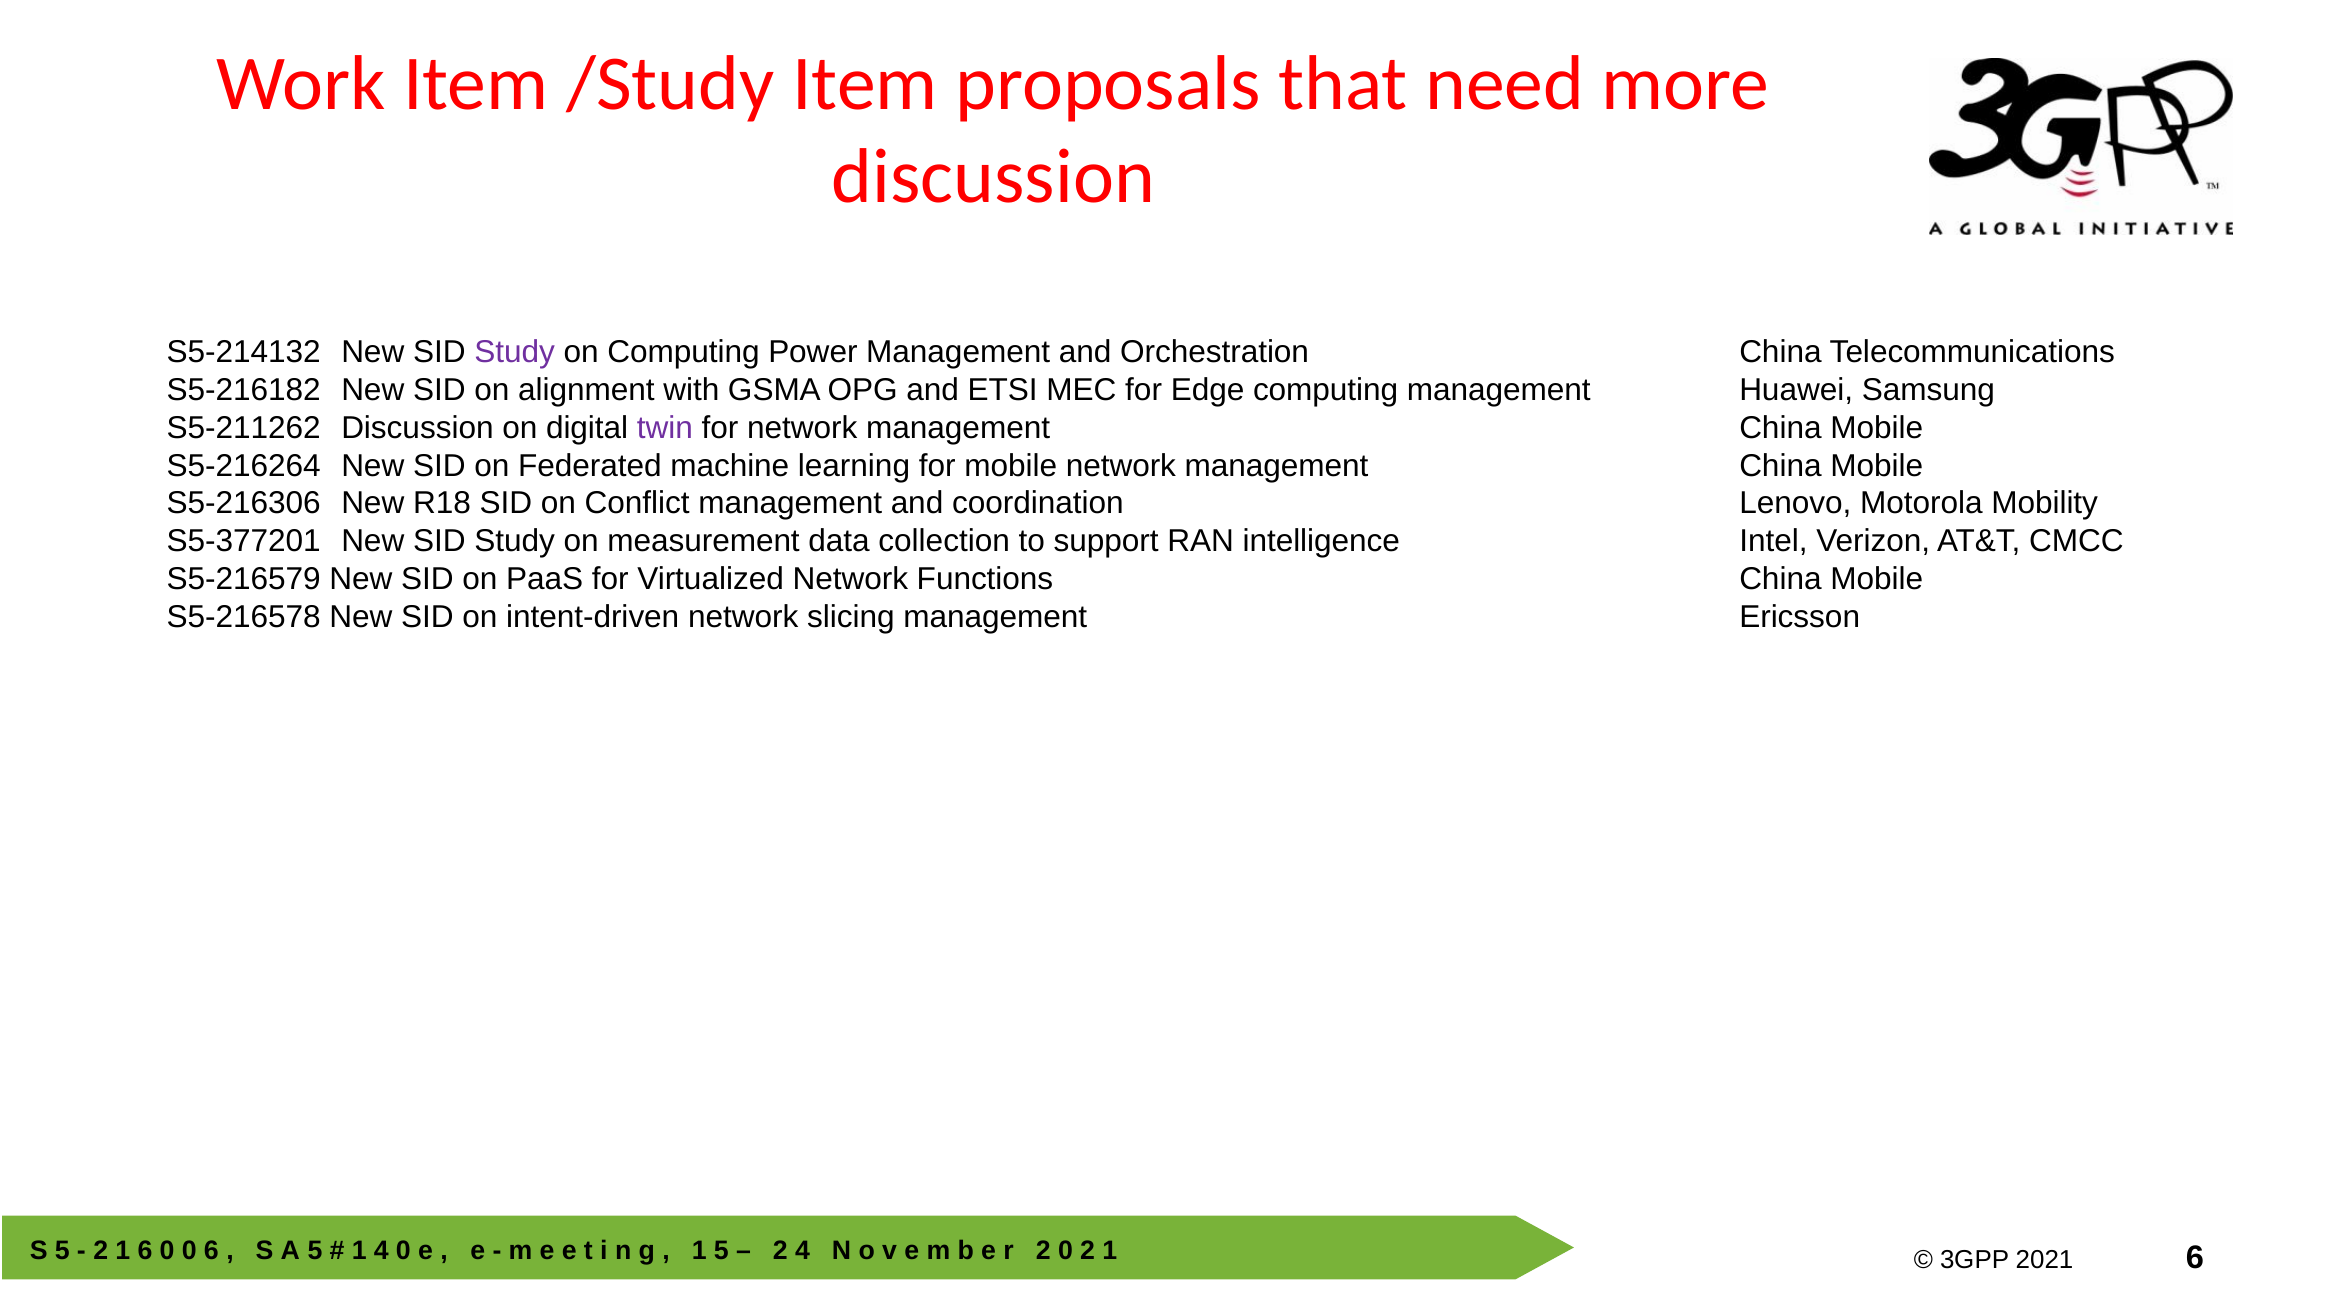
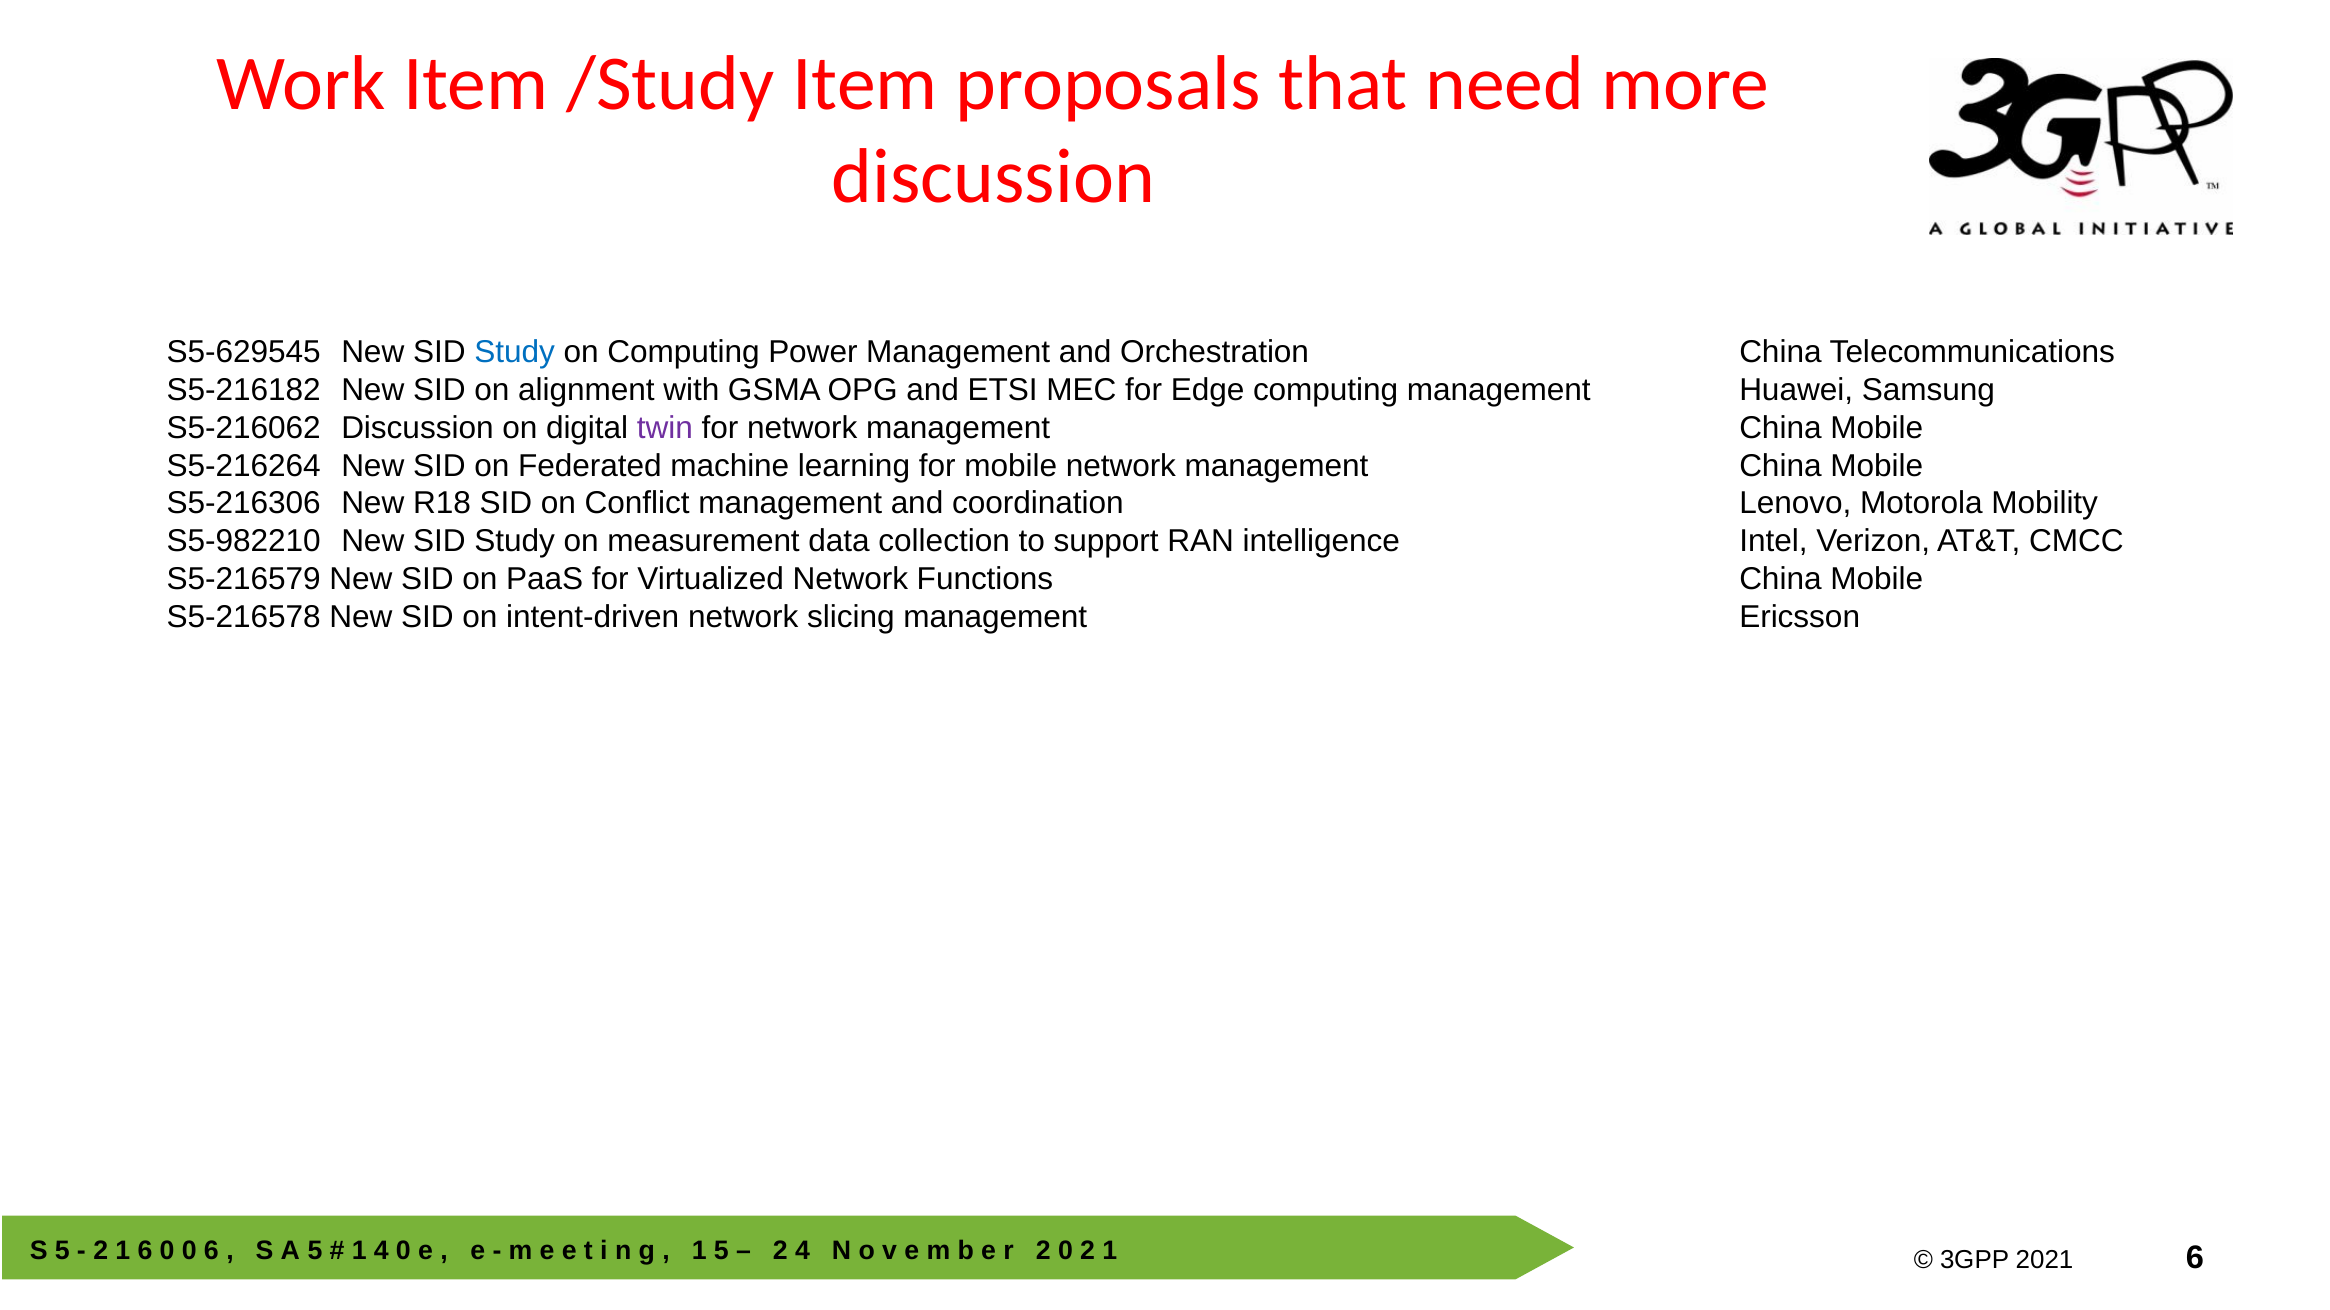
S5‑214132: S5‑214132 -> S5‑629545
Study at (515, 352) colour: purple -> blue
S5‑211262: S5‑211262 -> S5‑216062
S5‑377201: S5‑377201 -> S5‑982210
